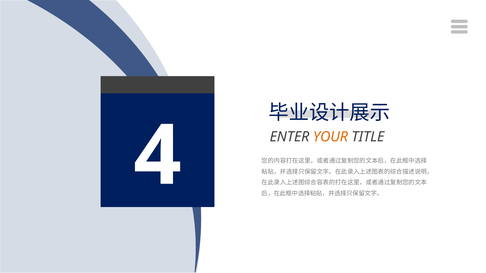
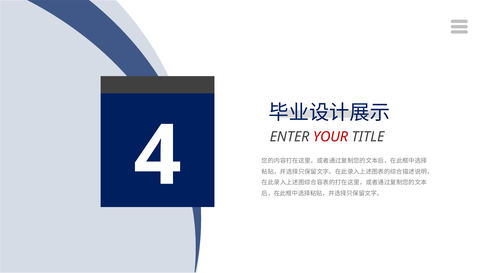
YOUR colour: orange -> red
